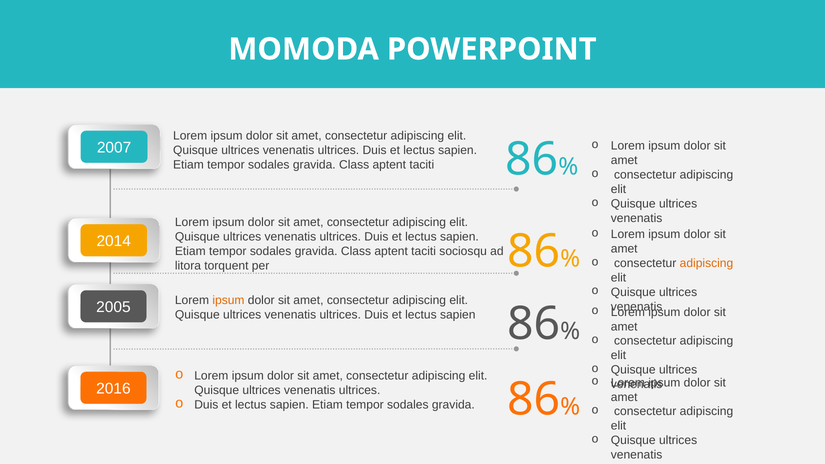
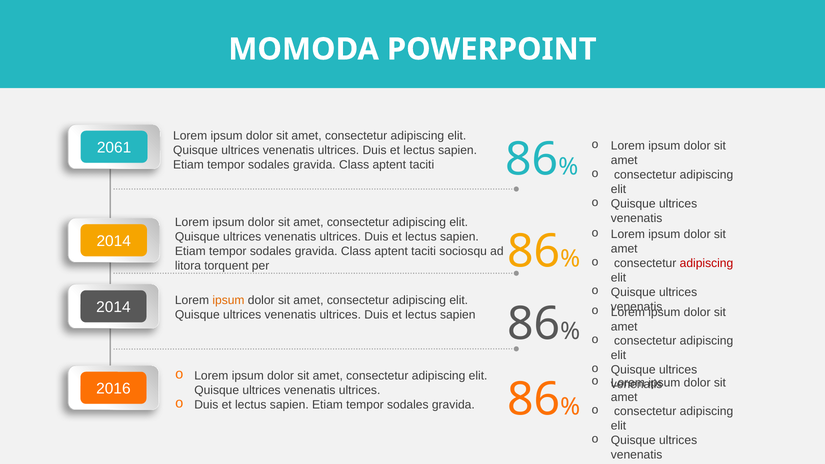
2007: 2007 -> 2061
adipiscing at (706, 263) colour: orange -> red
2005 at (113, 307): 2005 -> 2014
